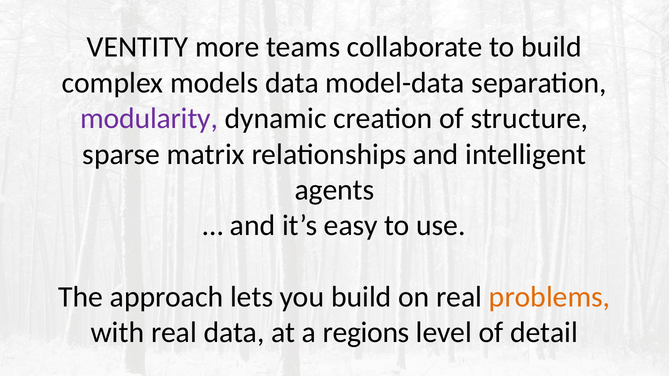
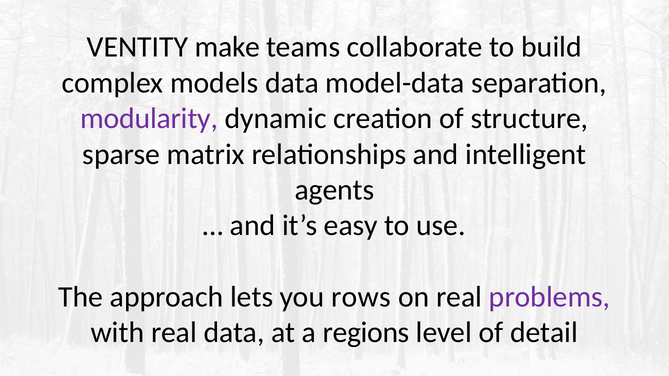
more: more -> make
you build: build -> rows
problems colour: orange -> purple
